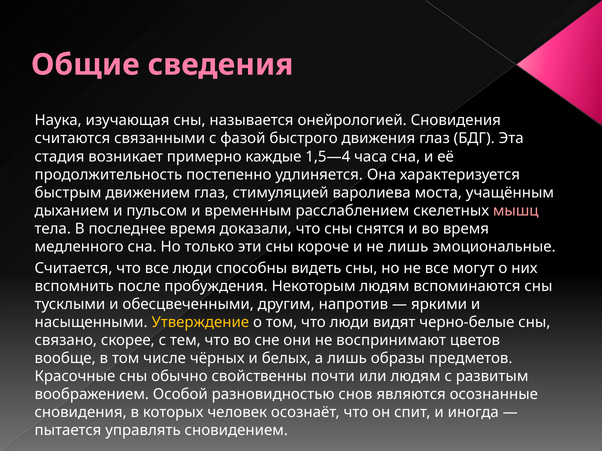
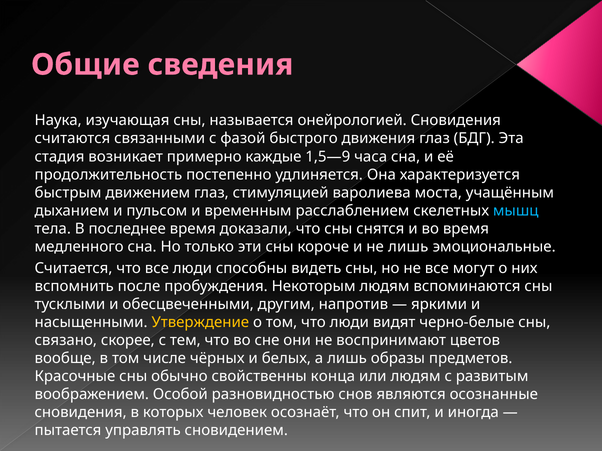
1,5—4: 1,5—4 -> 1,5—9
мышц colour: pink -> light blue
почти: почти -> конца
